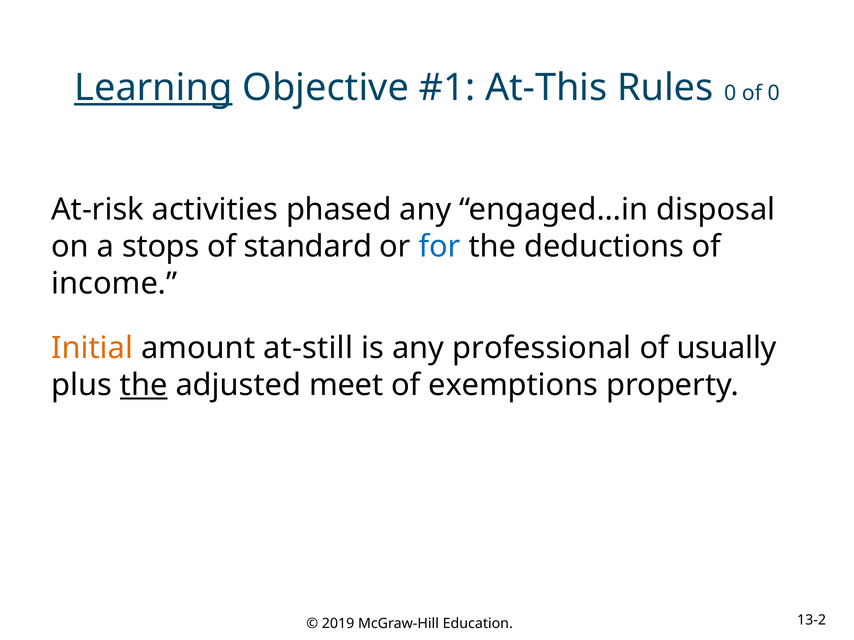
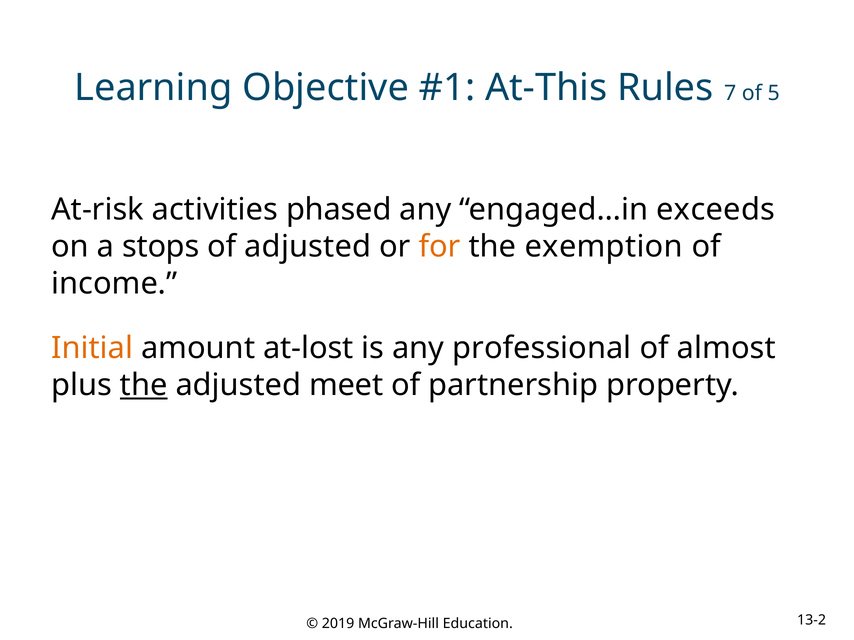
Learning underline: present -> none
Rules 0: 0 -> 7
of 0: 0 -> 5
disposal: disposal -> exceeds
of standard: standard -> adjusted
for colour: blue -> orange
deductions: deductions -> exemption
at-still: at-still -> at-lost
usually: usually -> almost
exemptions: exemptions -> partnership
